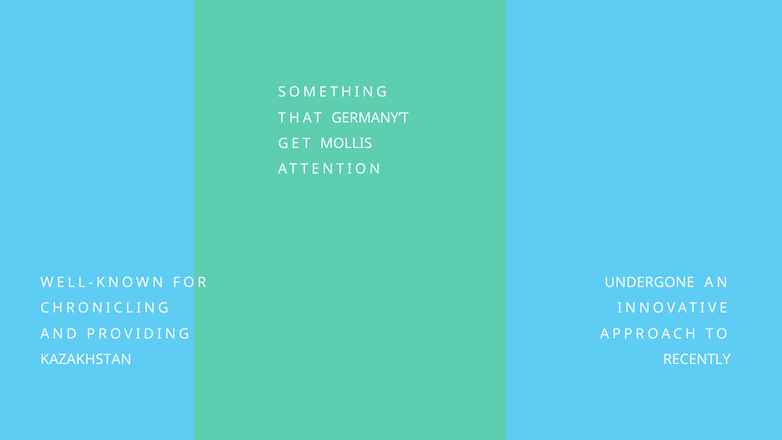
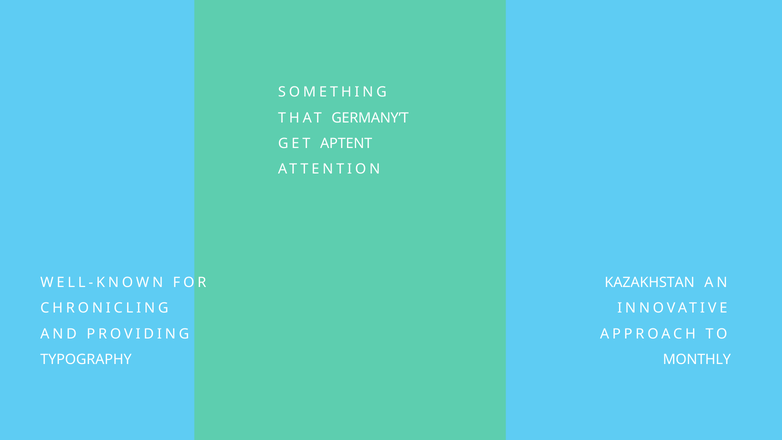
MOLLIS: MOLLIS -> APTENT
UNDERGONE: UNDERGONE -> KAZAKHSTAN
KAZAKHSTAN: KAZAKHSTAN -> TYPOGRAPHY
RECENTLY: RECENTLY -> MONTHLY
